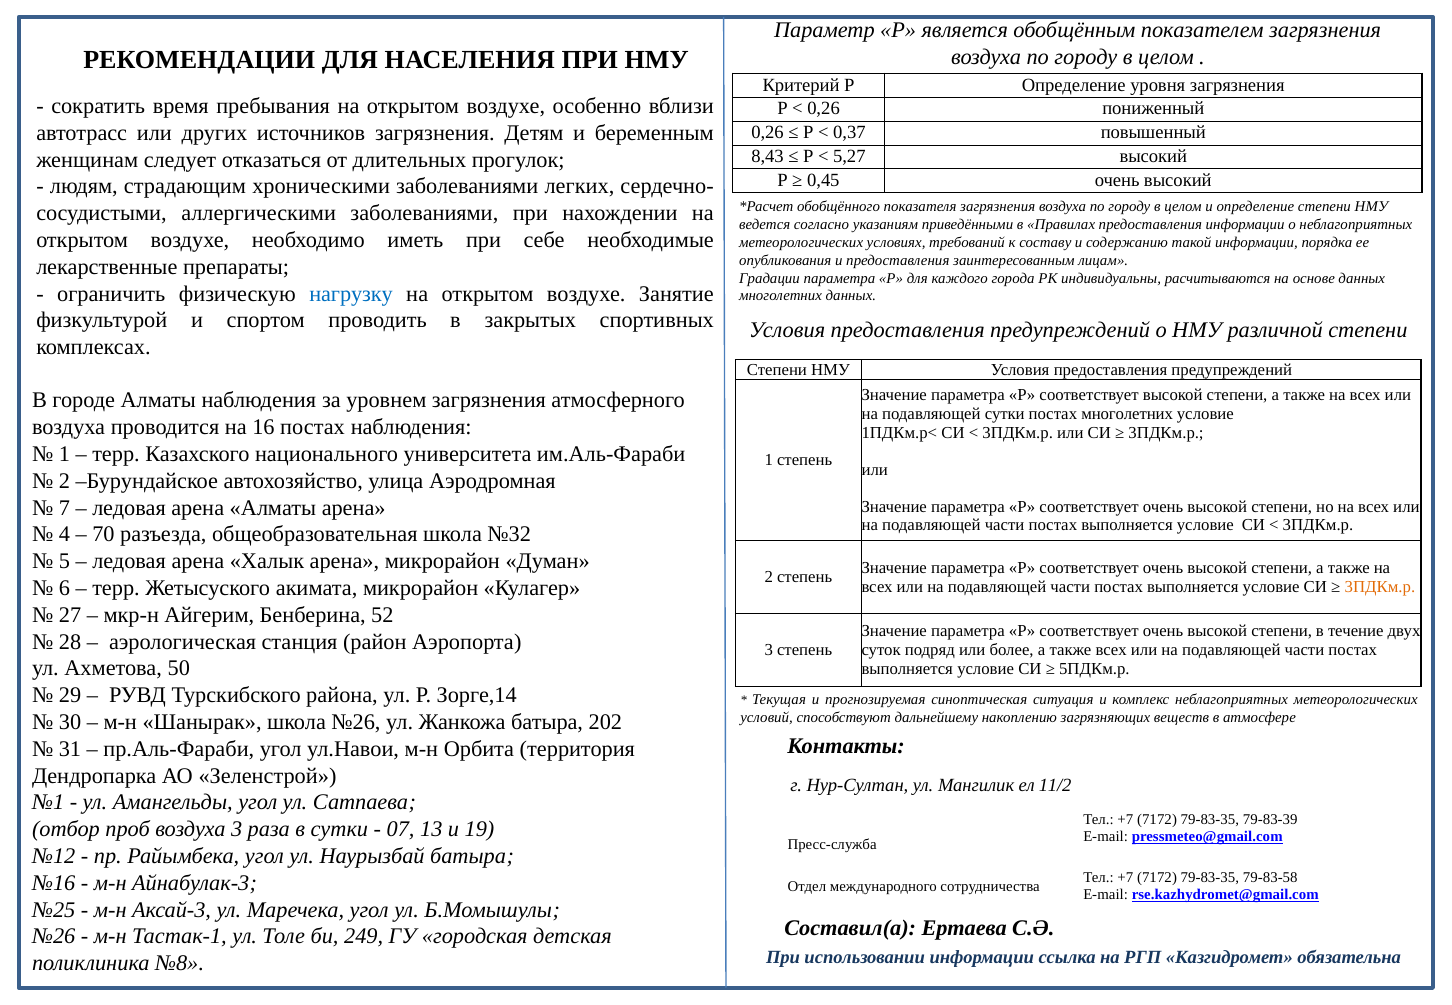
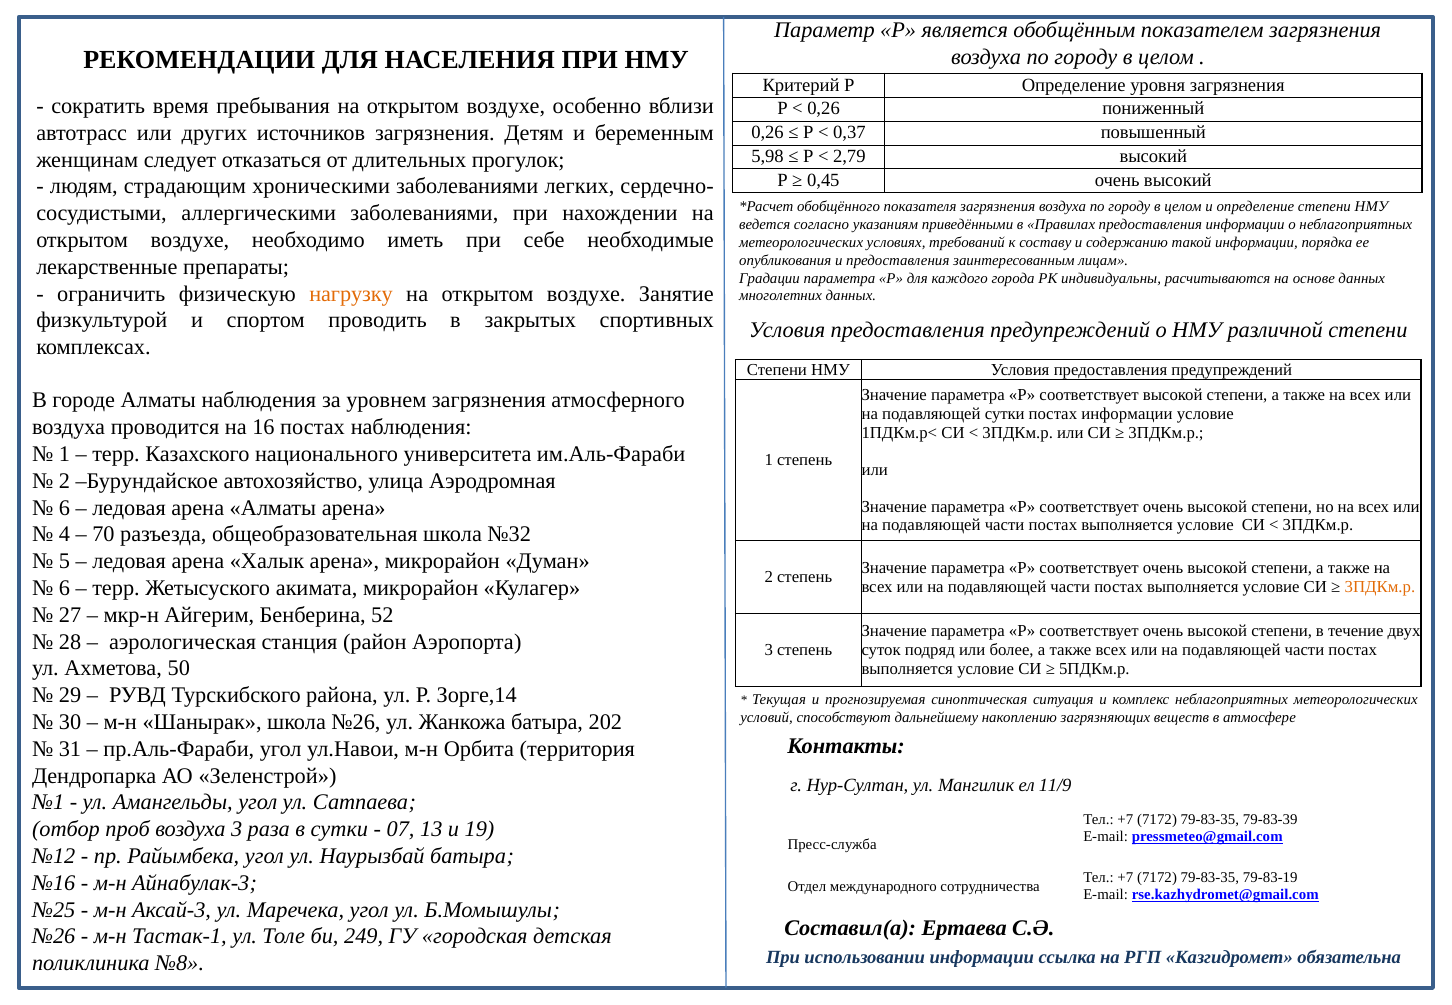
8,43: 8,43 -> 5,98
5,27: 5,27 -> 2,79
нагрузку colour: blue -> orange
постах многолетних: многолетних -> информации
7 at (64, 508): 7 -> 6
11/2: 11/2 -> 11/9
79-83-58: 79-83-58 -> 79-83-19
